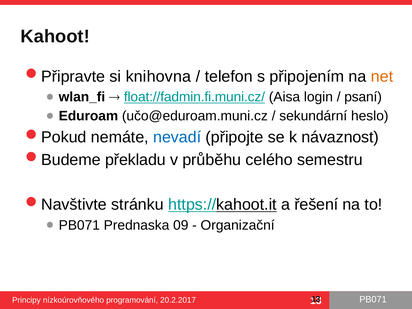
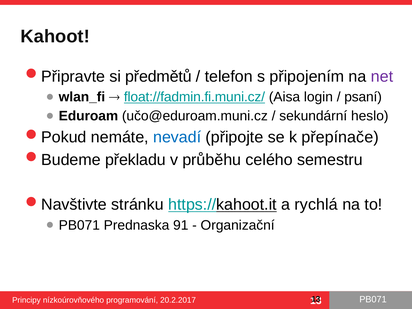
knihovna: knihovna -> předmětů
net colour: orange -> purple
návaznost: návaznost -> přepínače
řešení: řešení -> rychlá
09: 09 -> 91
